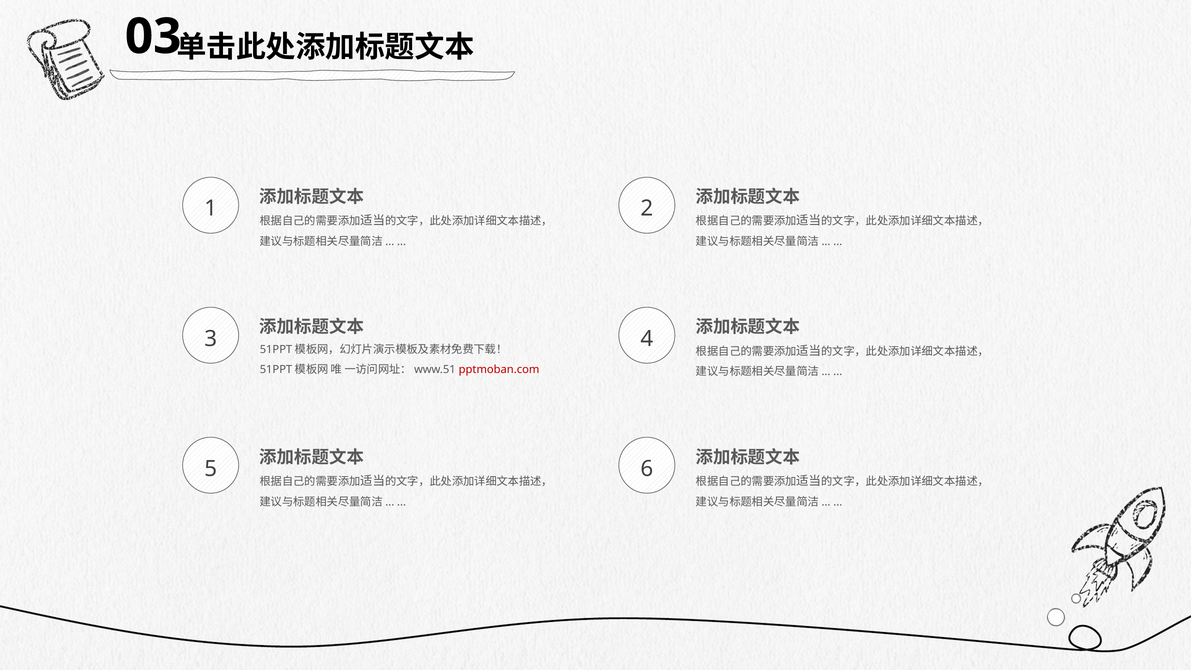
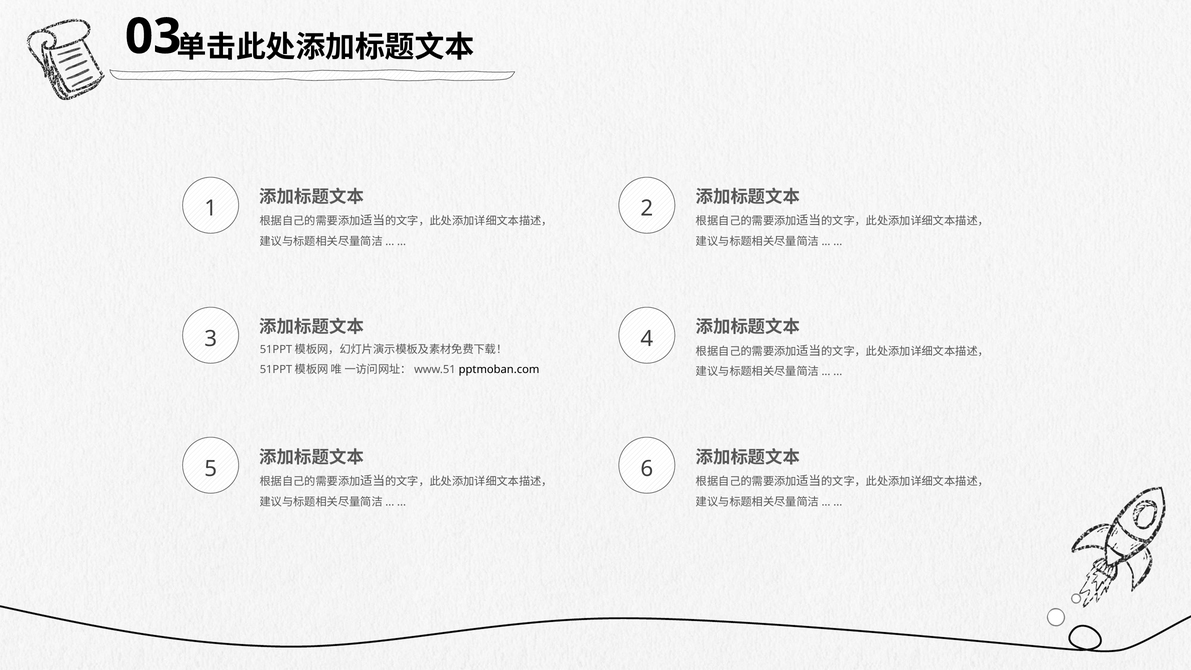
pptmoban.com colour: red -> black
